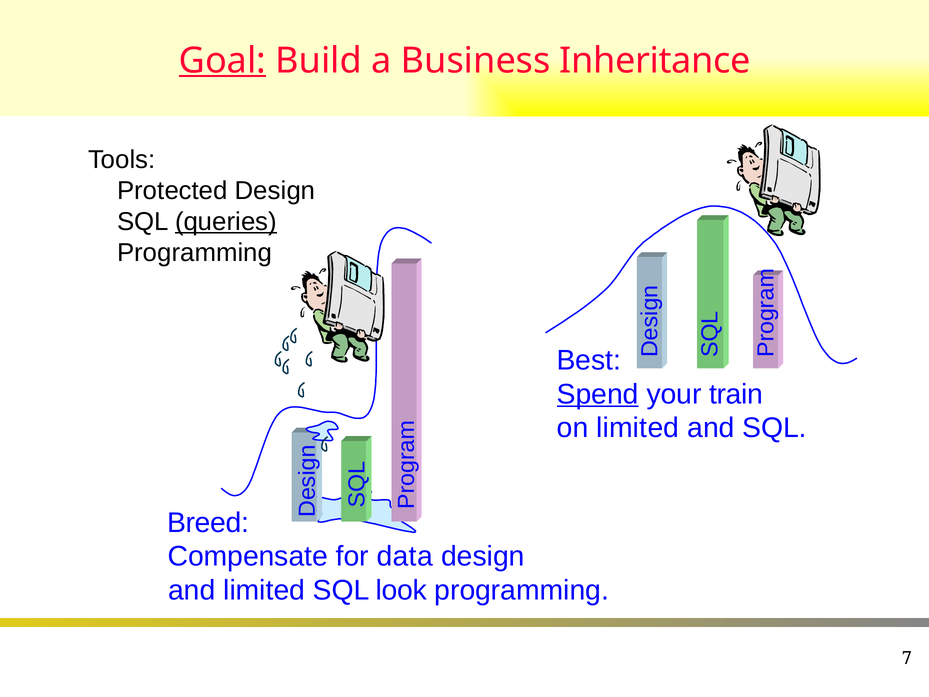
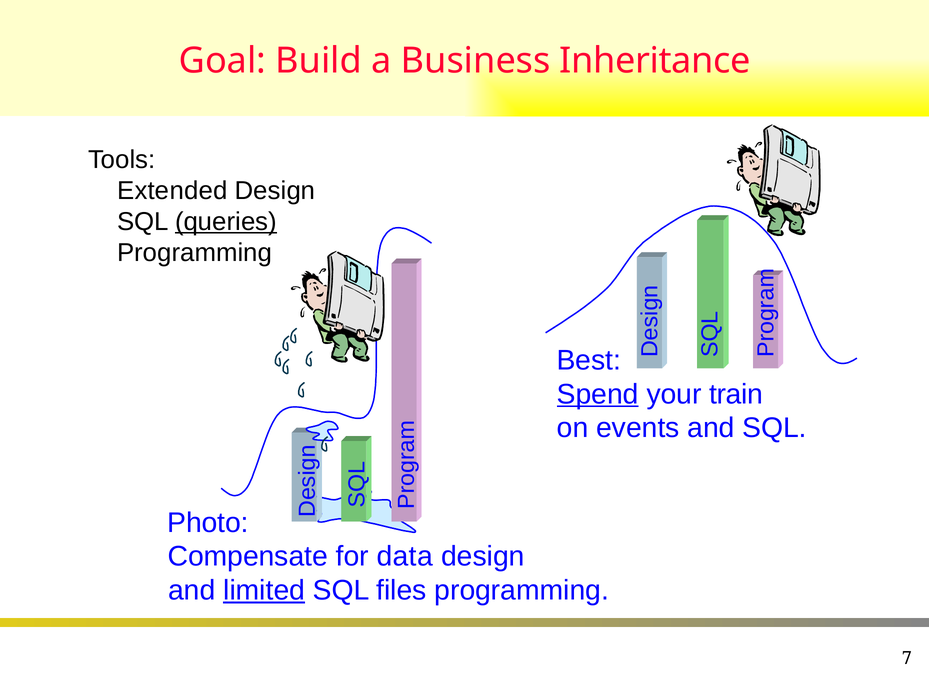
Goal underline: present -> none
Protected: Protected -> Extended
on limited: limited -> events
Breed: Breed -> Photo
limited at (264, 590) underline: none -> present
look: look -> files
